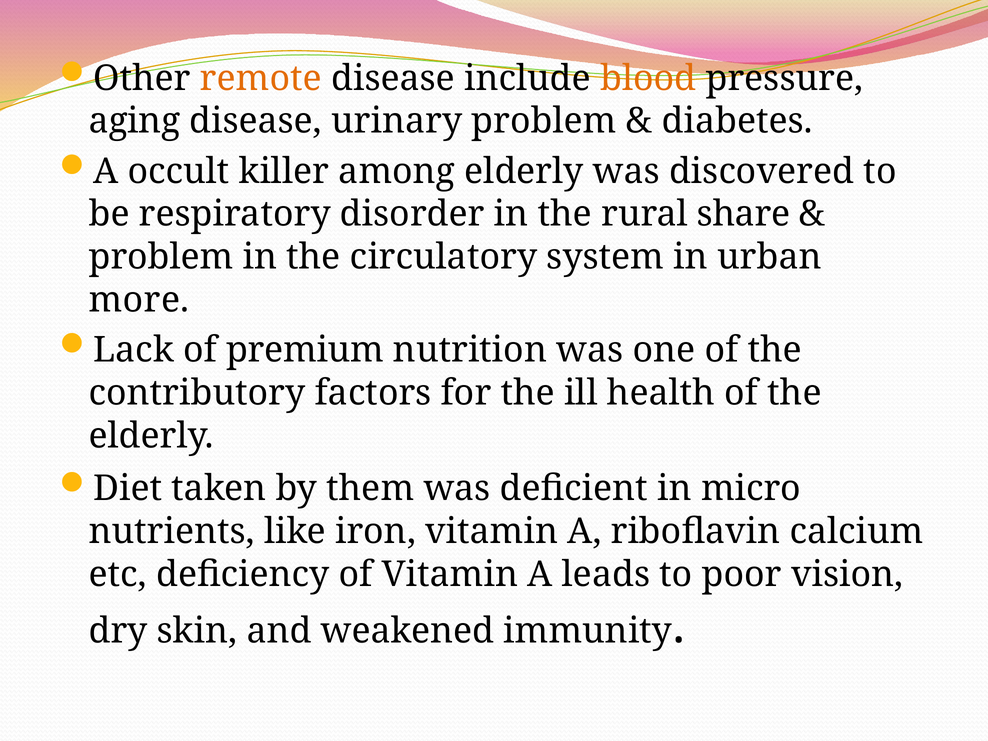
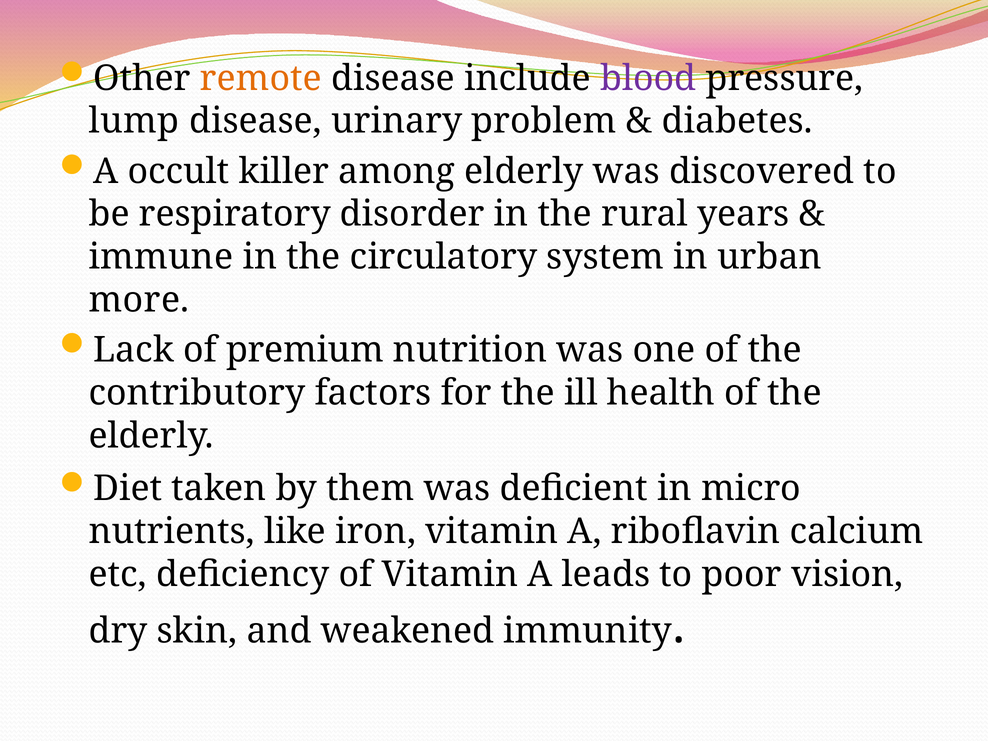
blood colour: orange -> purple
aging: aging -> lump
share: share -> years
problem at (161, 257): problem -> immune
